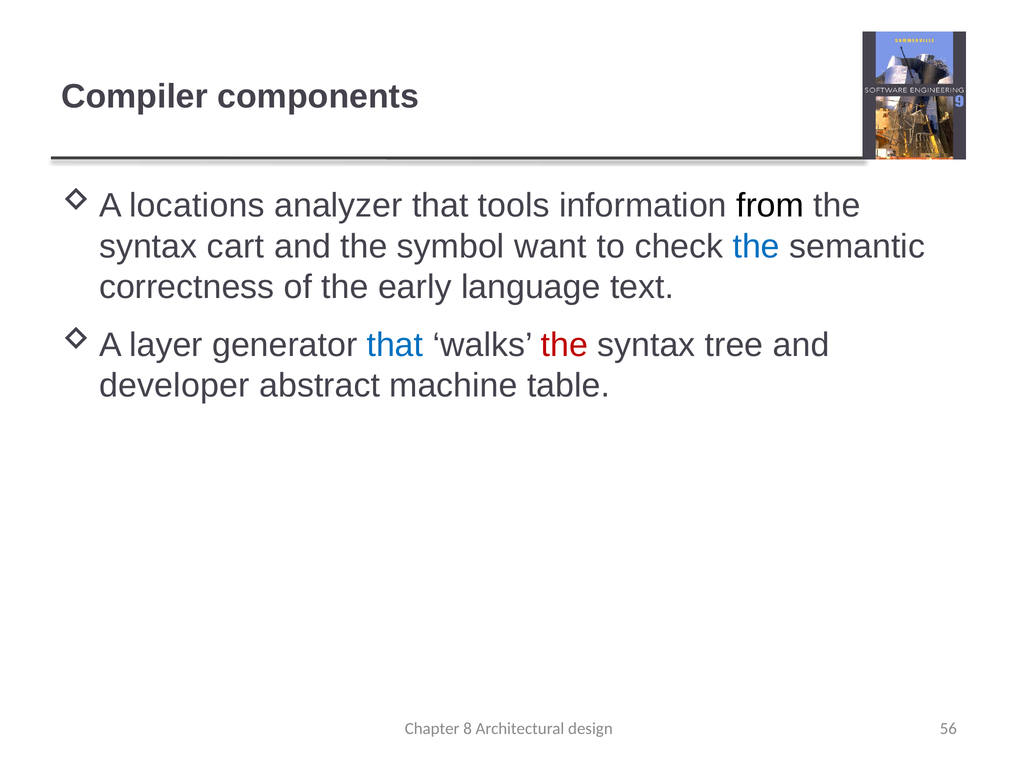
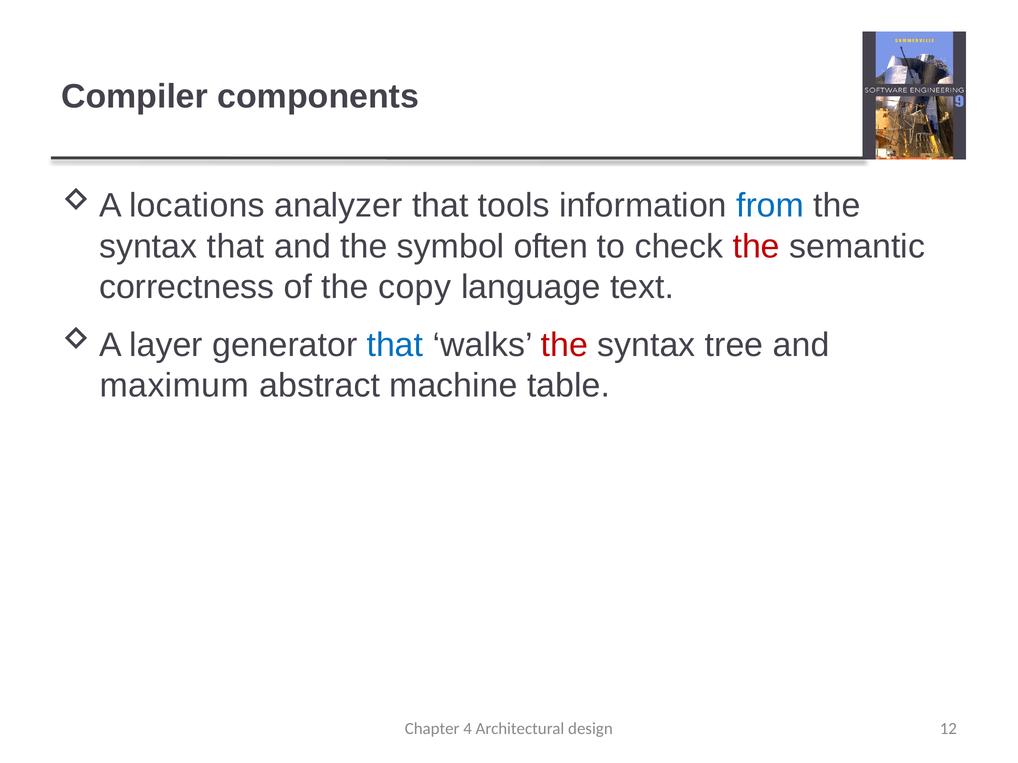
from colour: black -> blue
syntax cart: cart -> that
want: want -> often
the at (756, 247) colour: blue -> red
early: early -> copy
developer: developer -> maximum
8: 8 -> 4
56: 56 -> 12
